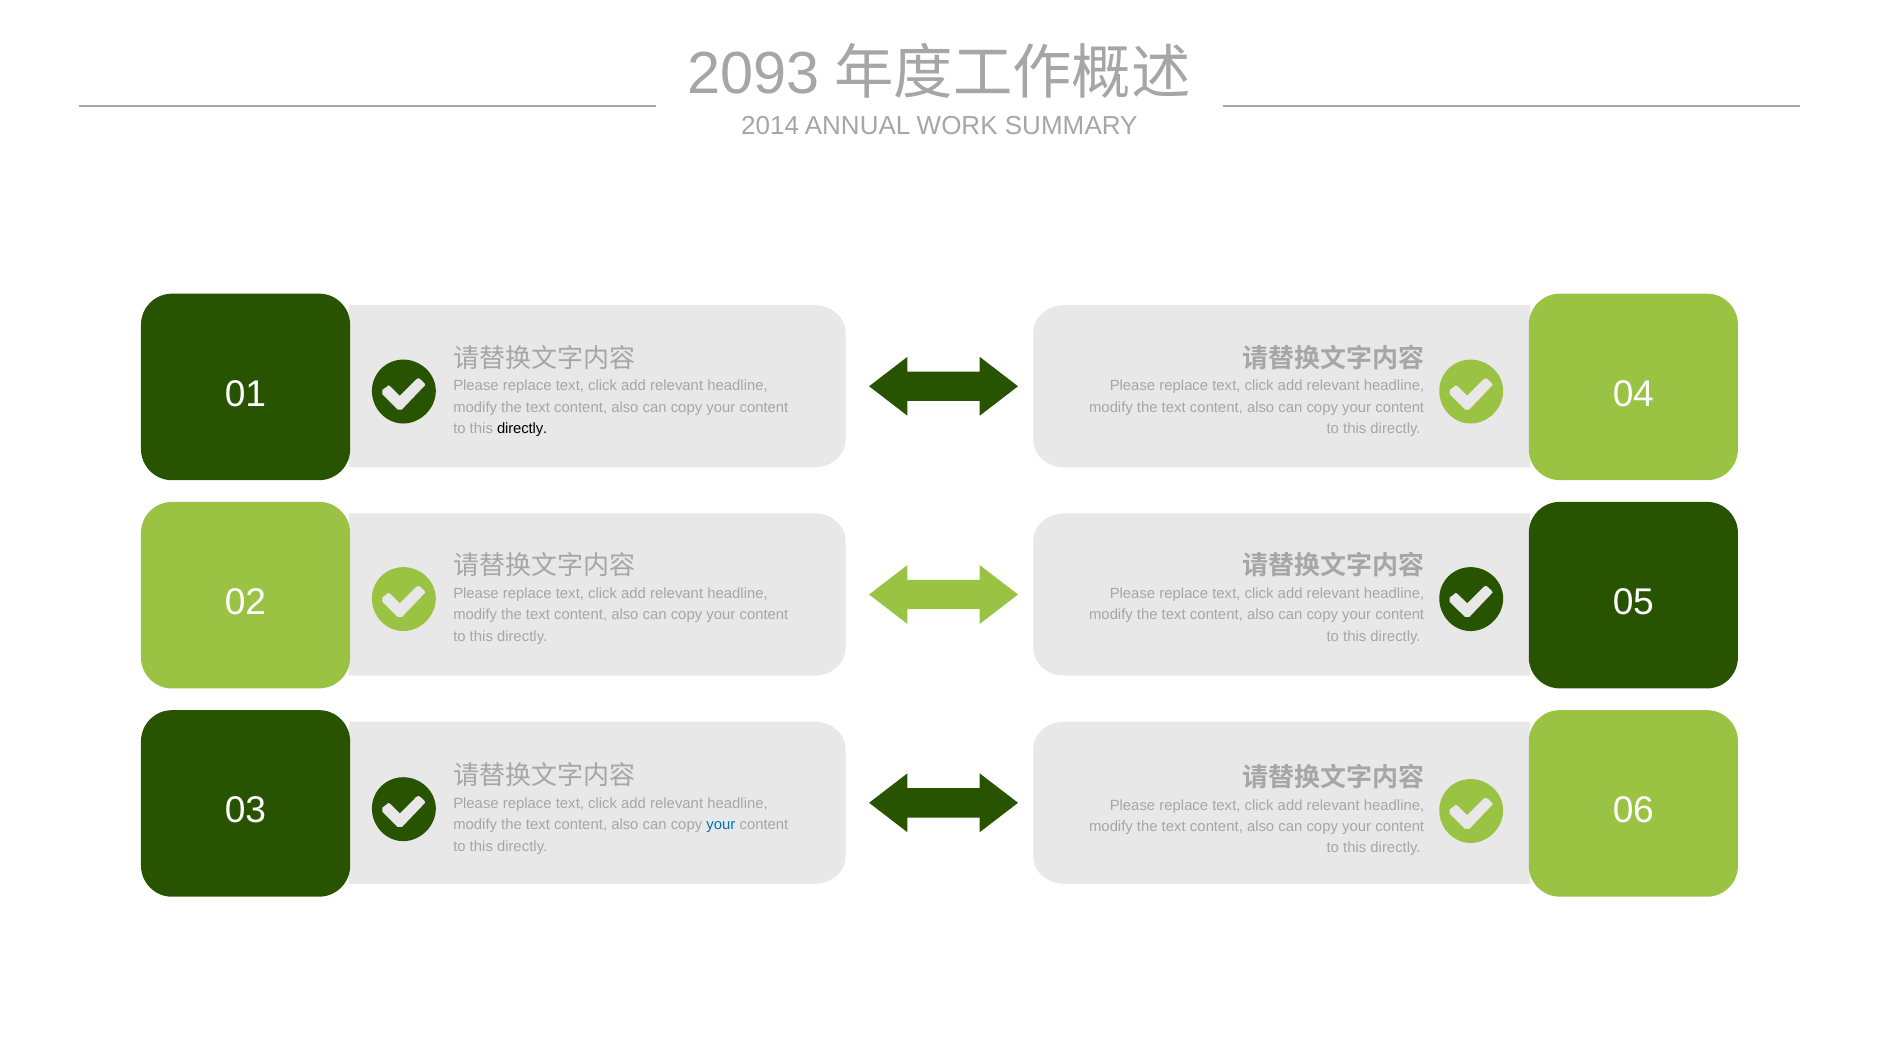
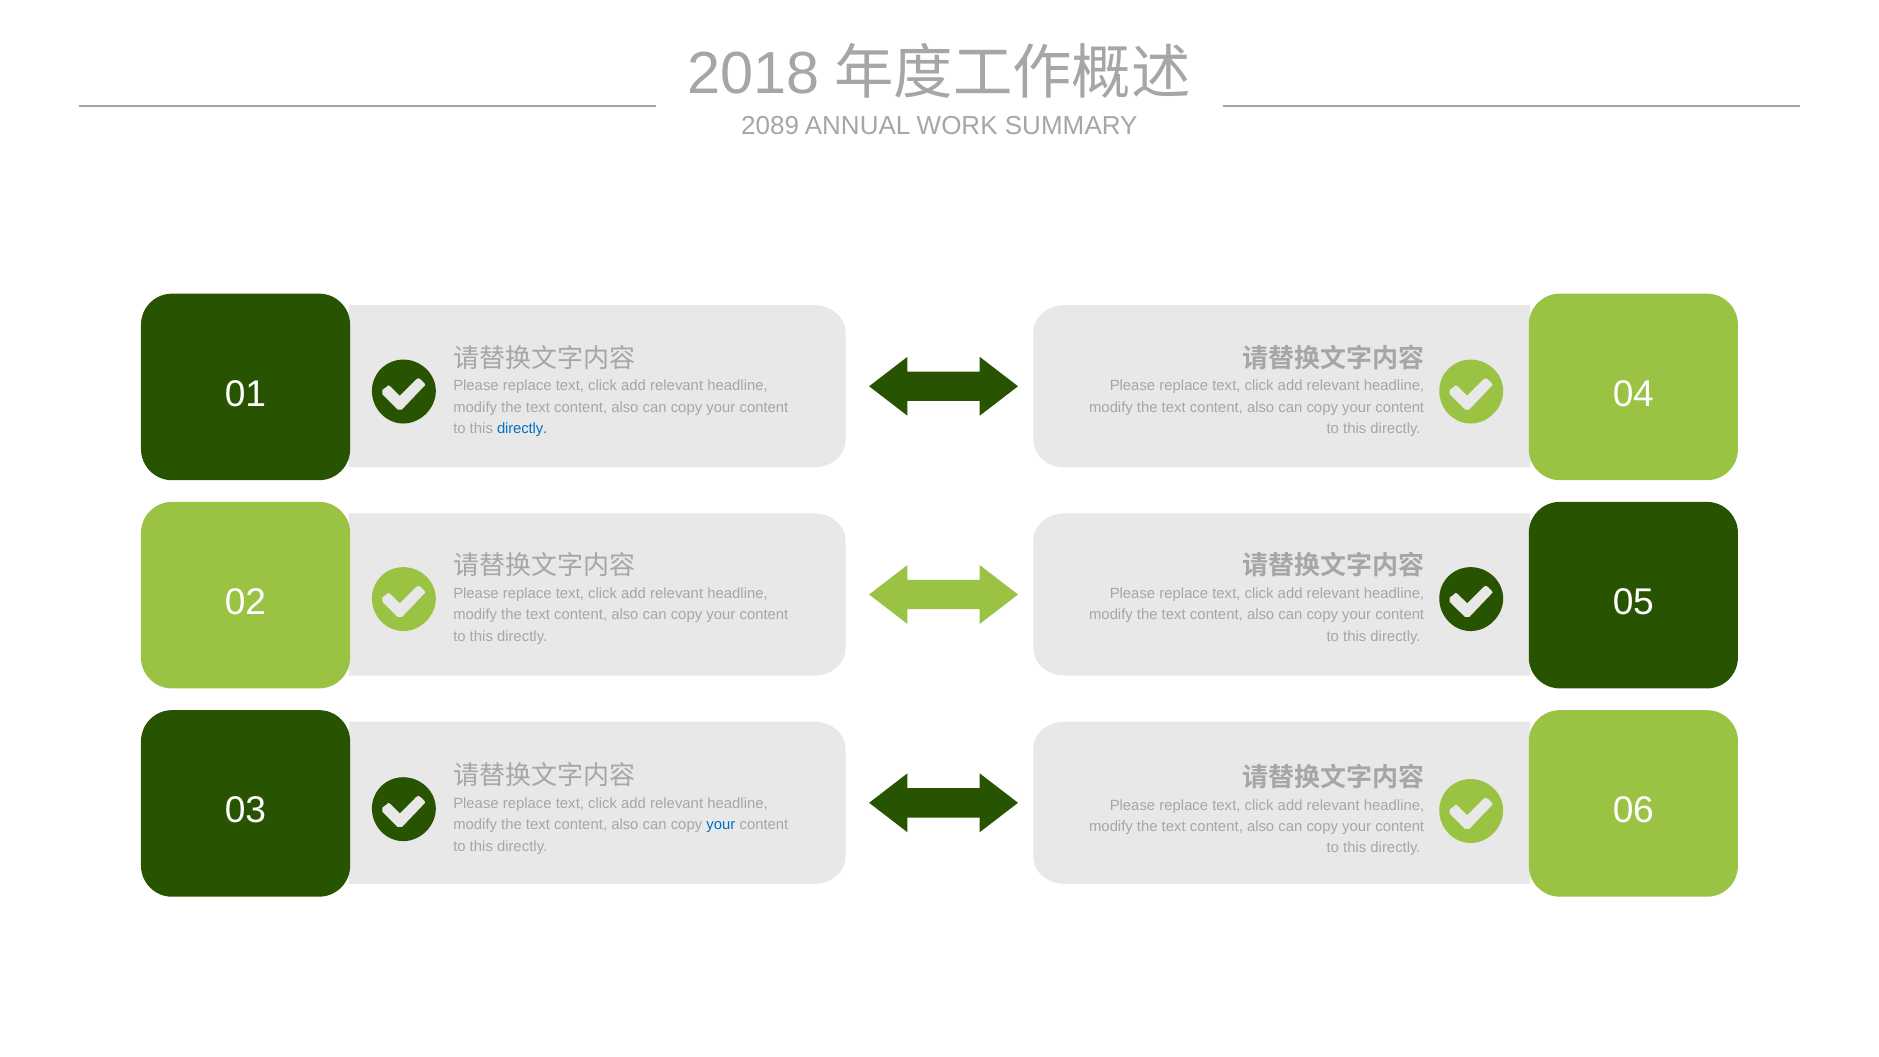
2093: 2093 -> 2018
2014: 2014 -> 2089
directly at (522, 429) colour: black -> blue
